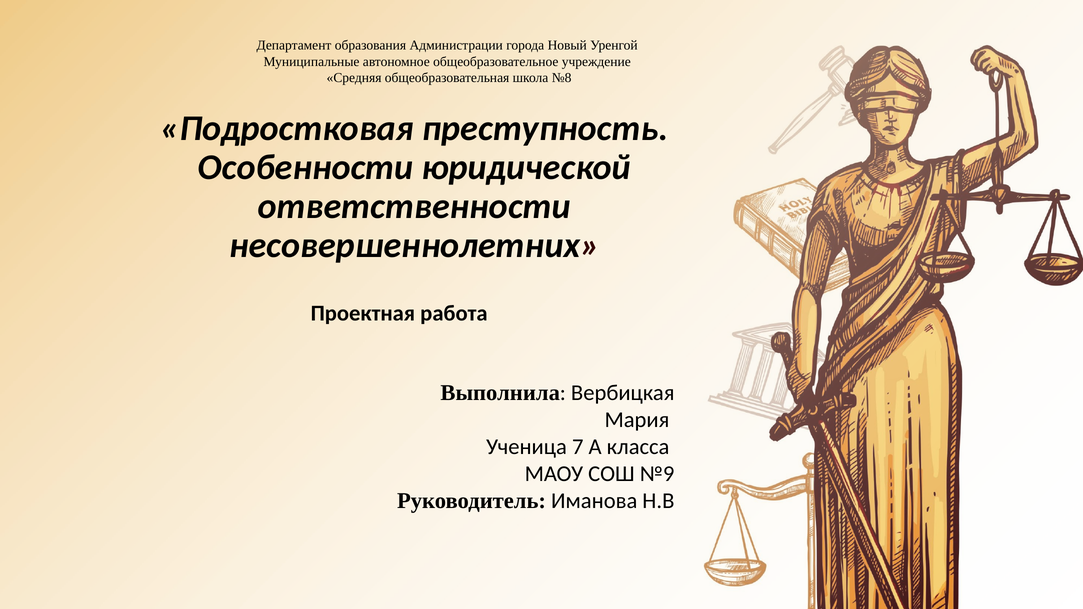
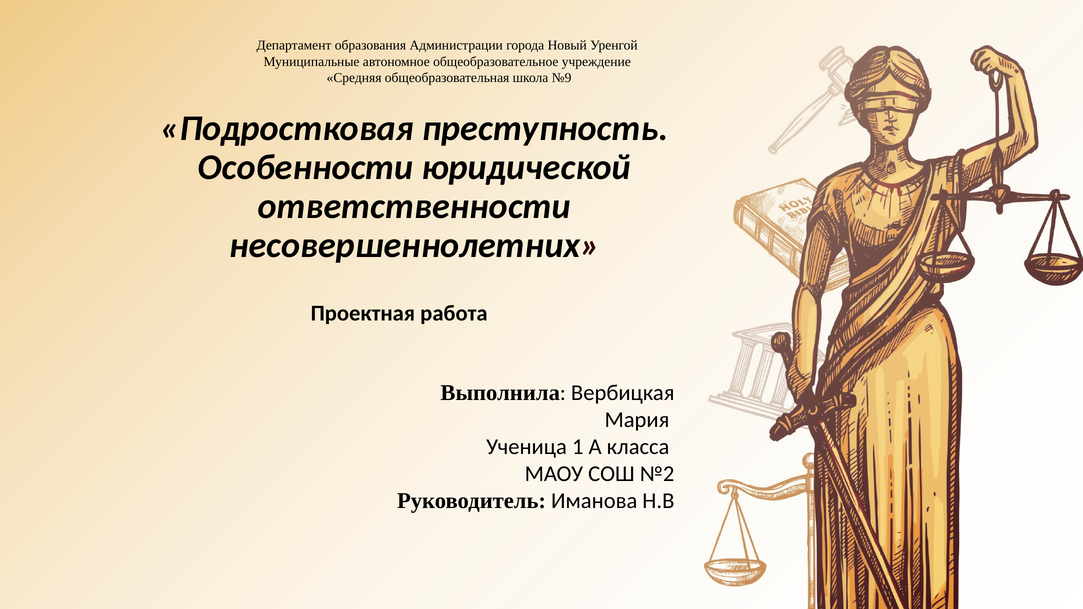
№8: №8 -> №9
7: 7 -> 1
№9: №9 -> №2
